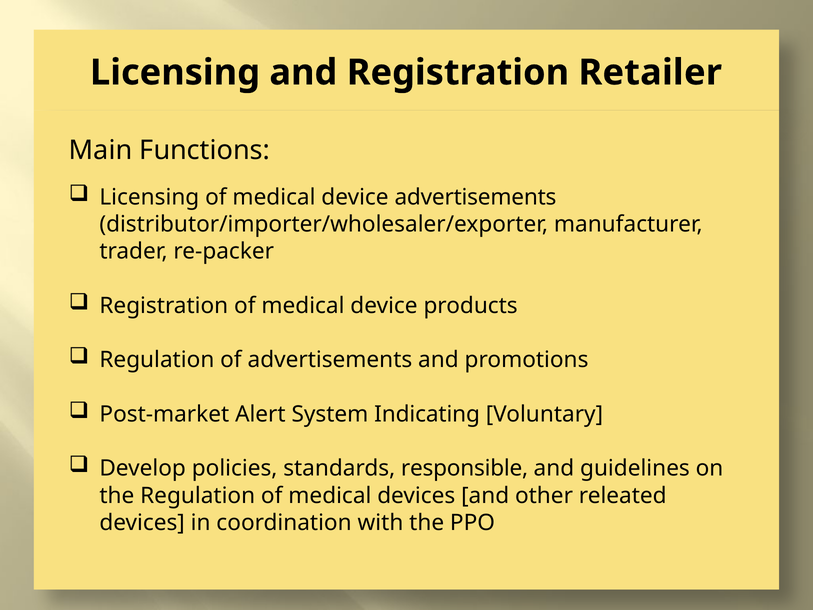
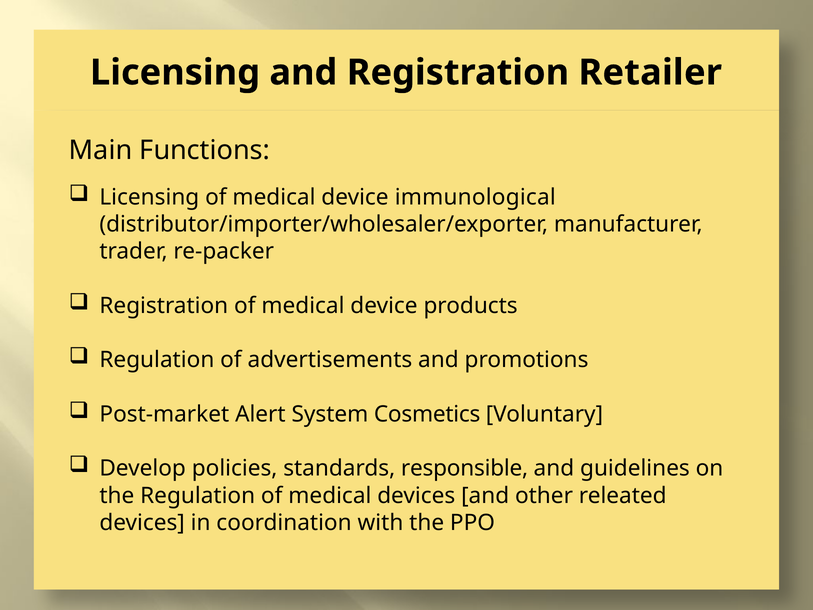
device advertisements: advertisements -> immunological
Indicating: Indicating -> Cosmetics
